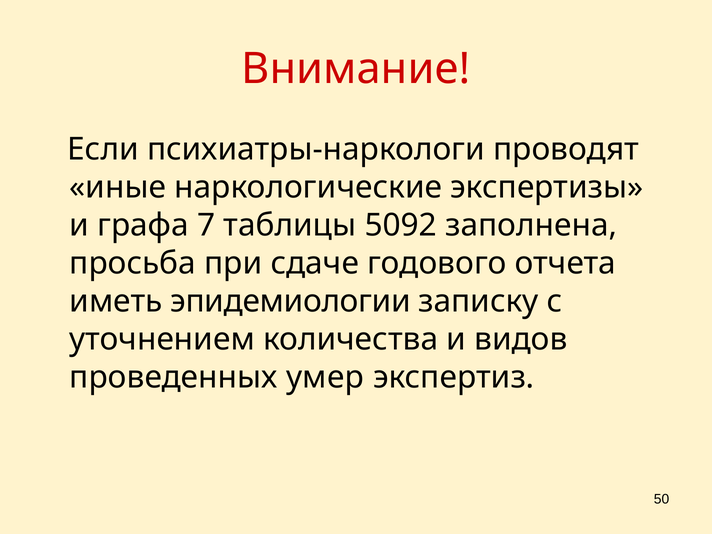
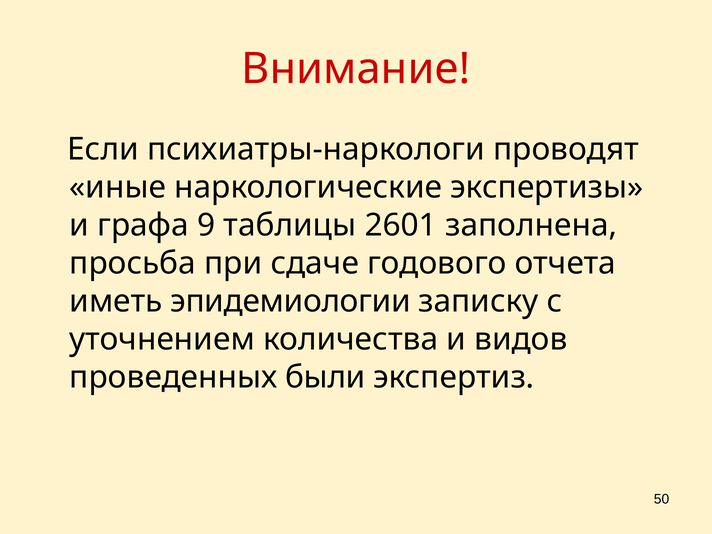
7: 7 -> 9
5092: 5092 -> 2601
умер: умер -> были
